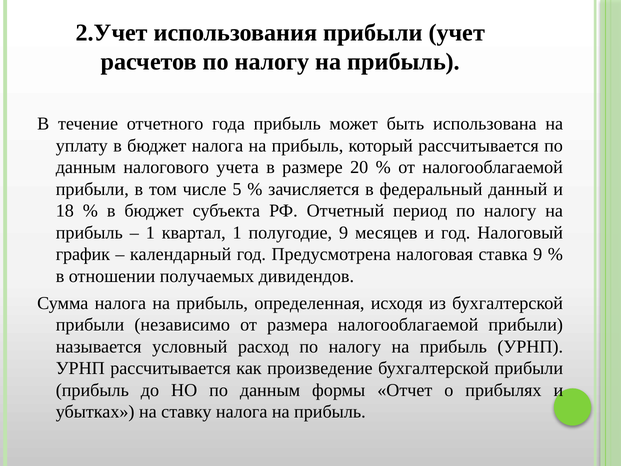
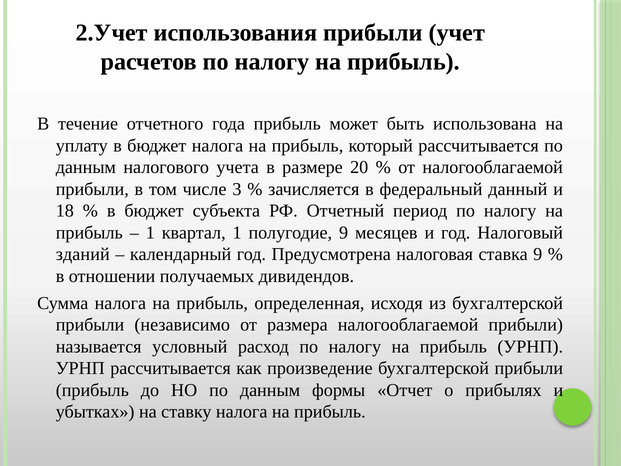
5: 5 -> 3
график: график -> зданий
